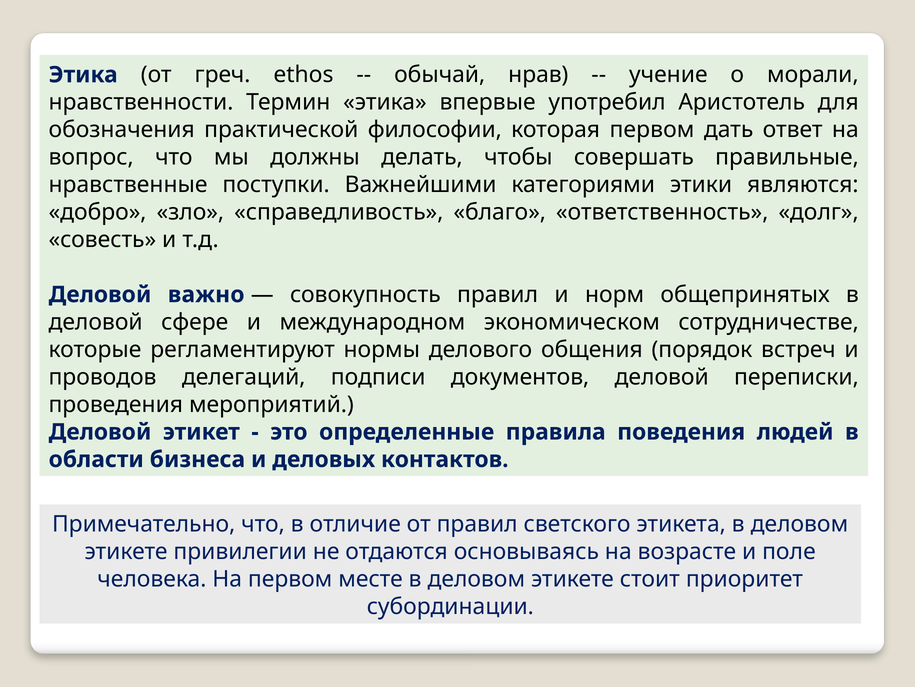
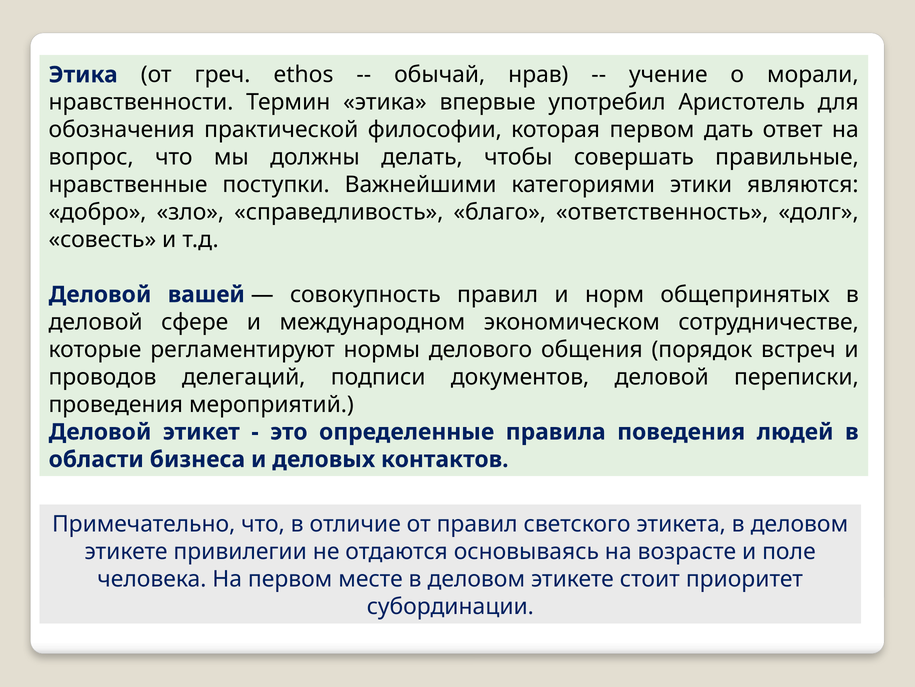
важно: важно -> вашей
